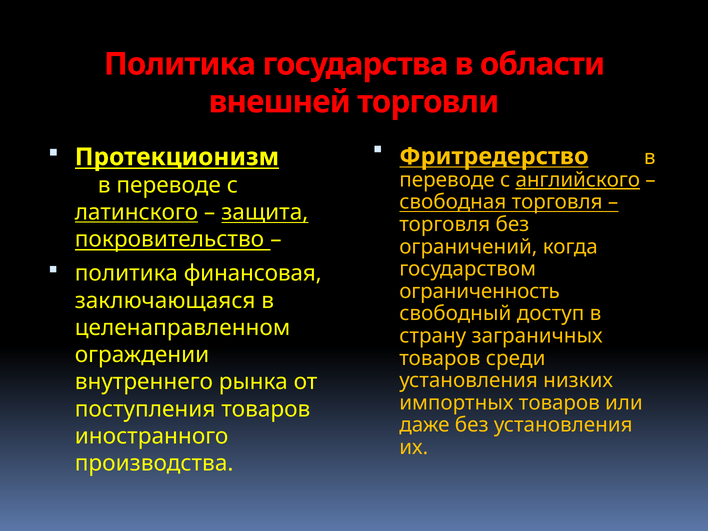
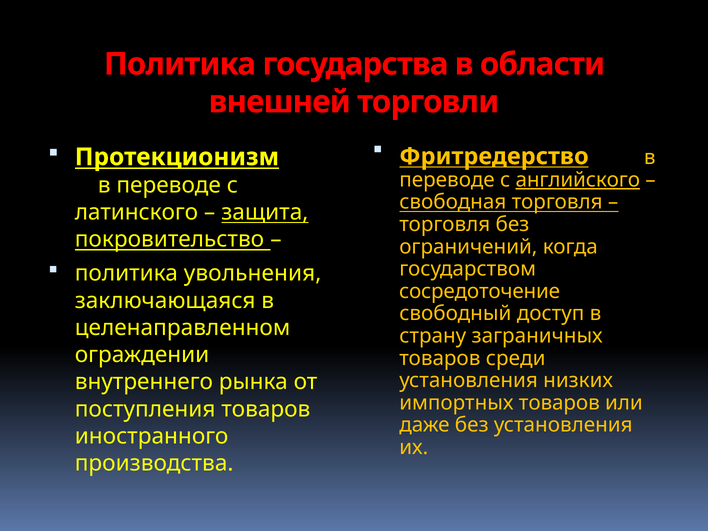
латинского underline: present -> none
финансовая: финансовая -> увольнения
ограниченность: ограниченность -> сосредоточение
